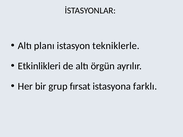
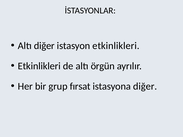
Altı planı: planı -> diğer
istasyon tekniklerle: tekniklerle -> etkinlikleri
istasyona farklı: farklı -> diğer
